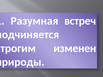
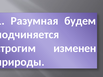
встреч: встреч -> будем
